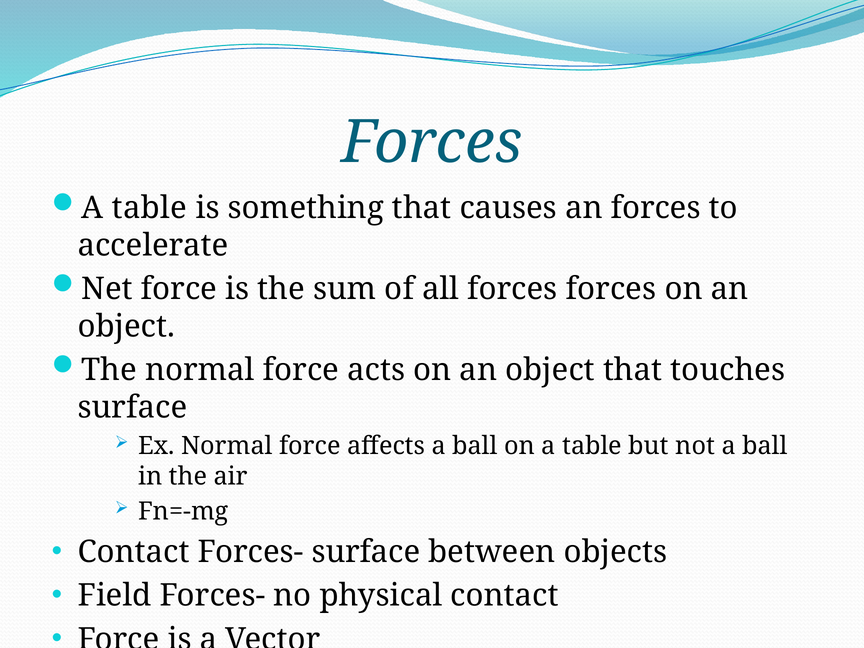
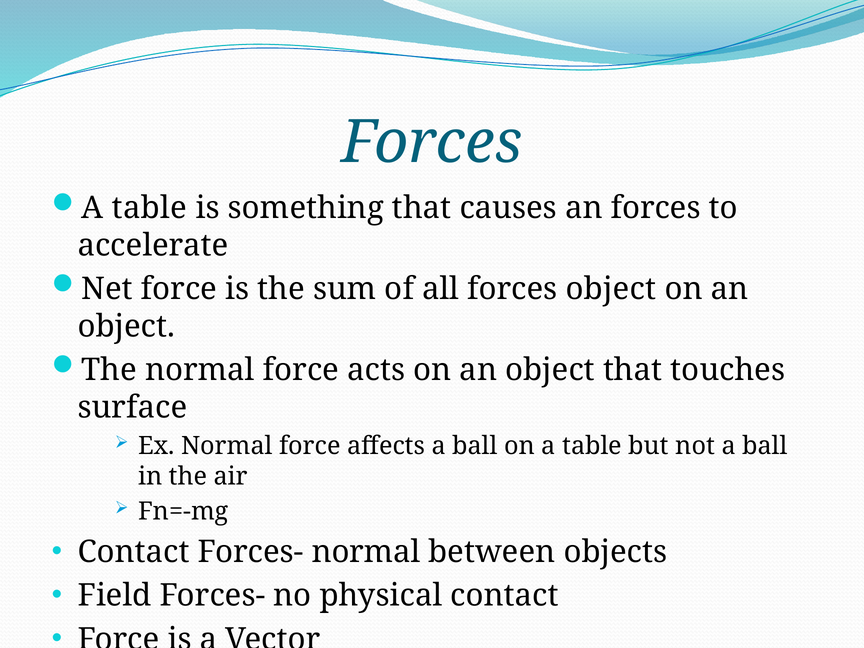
forces forces: forces -> object
Forces- surface: surface -> normal
